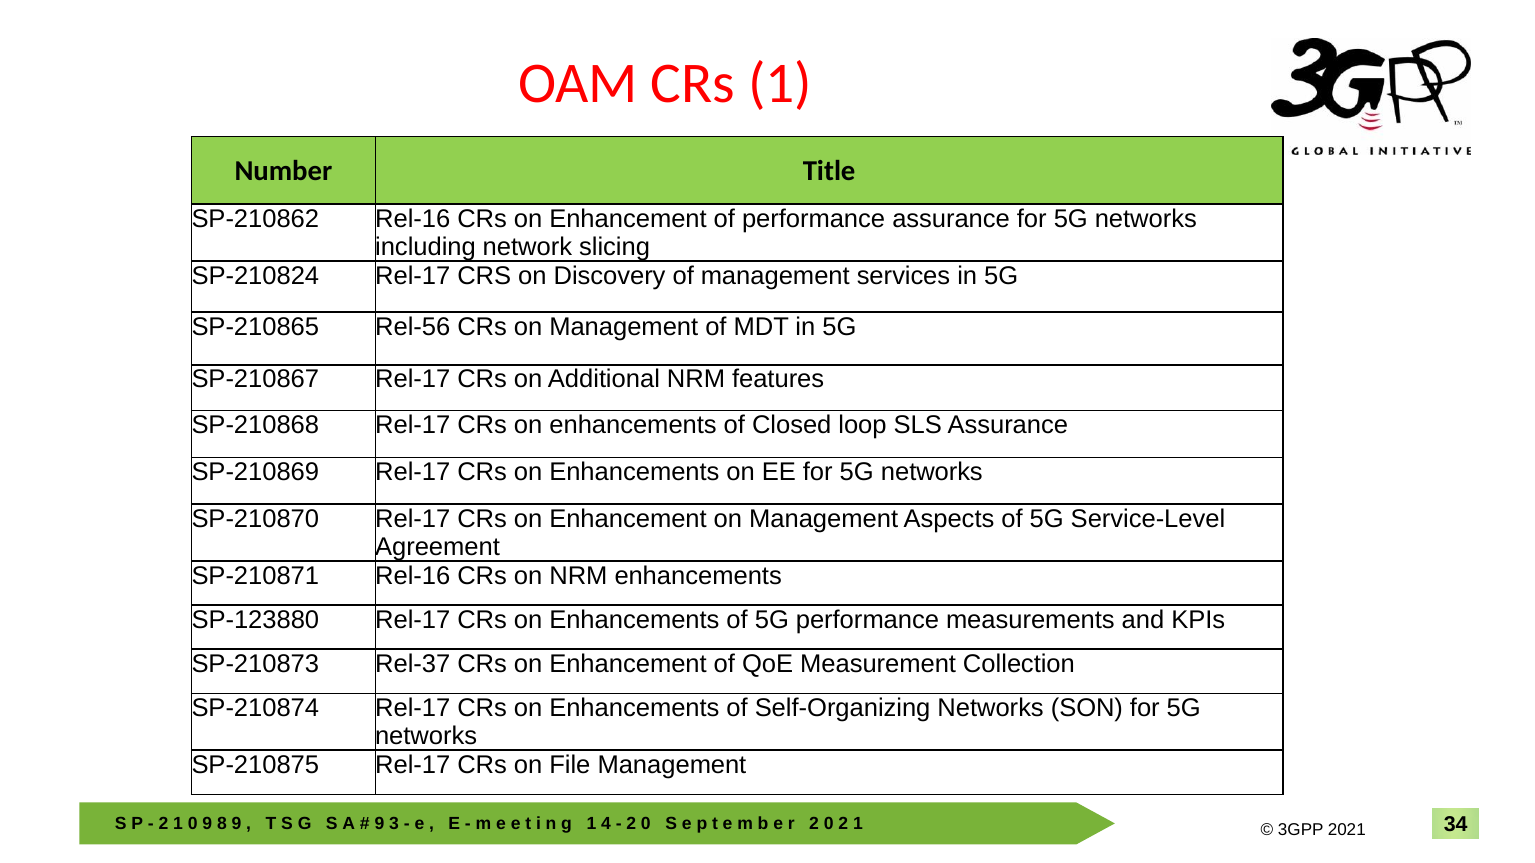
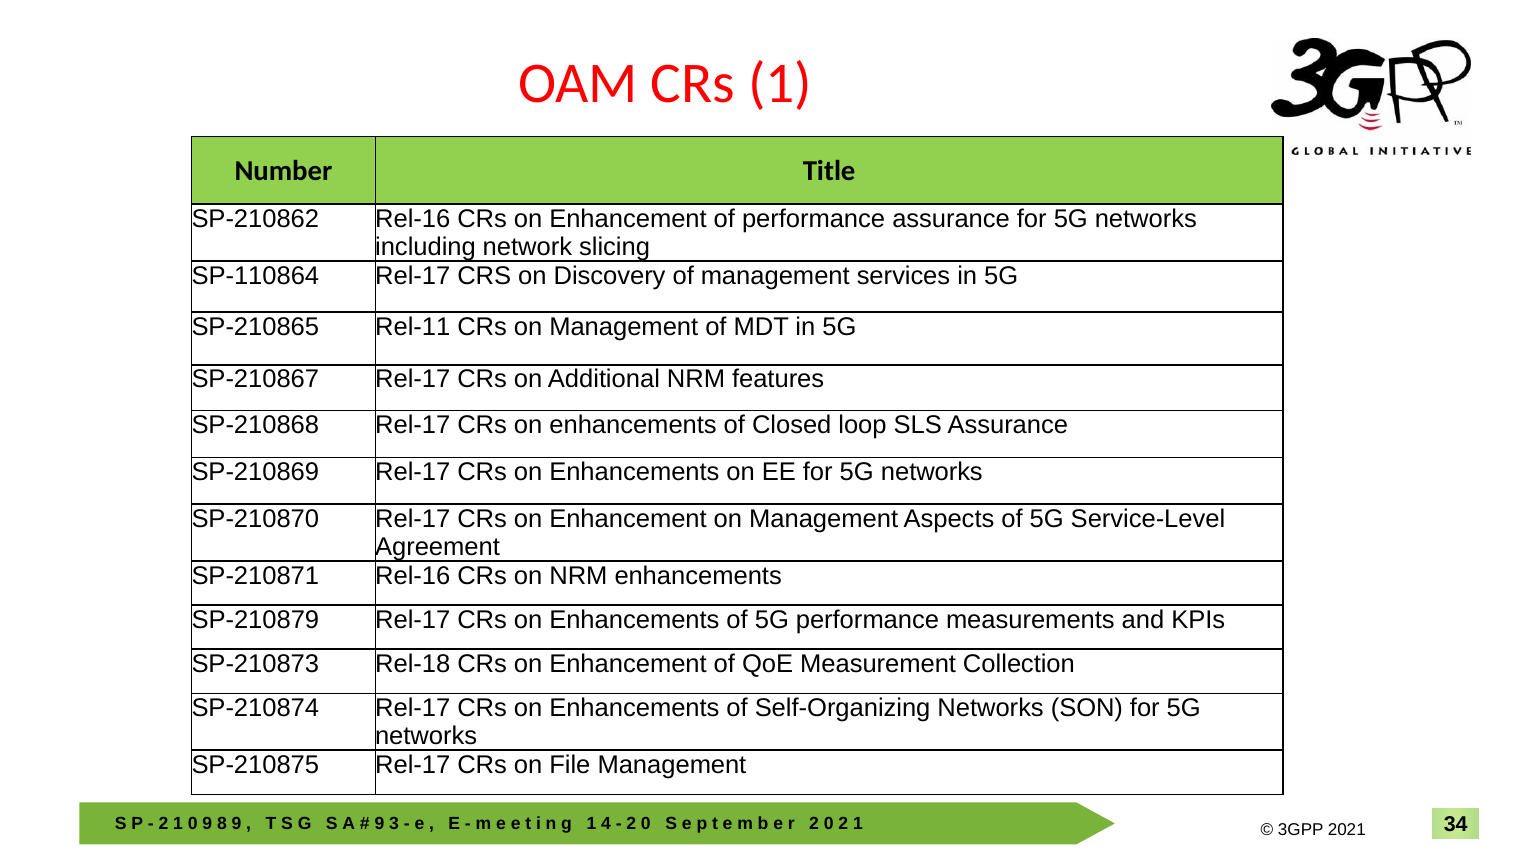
SP-210824: SP-210824 -> SP-110864
Rel-56: Rel-56 -> Rel-11
SP-123880: SP-123880 -> SP-210879
Rel-37: Rel-37 -> Rel-18
